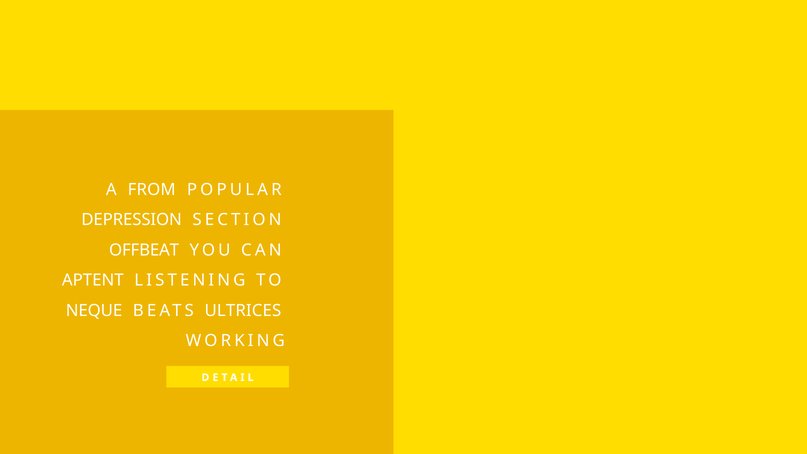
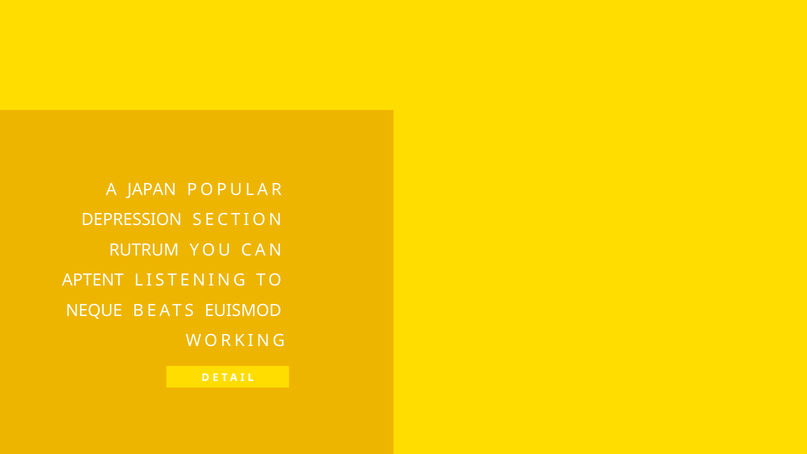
FROM: FROM -> JAPAN
OFFBEAT: OFFBEAT -> RUTRUM
ULTRICES: ULTRICES -> EUISMOD
